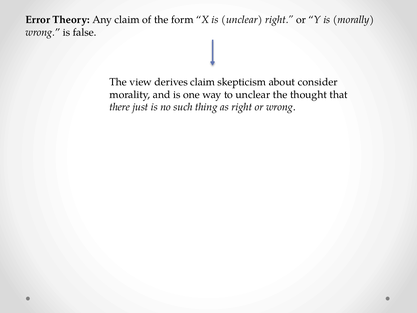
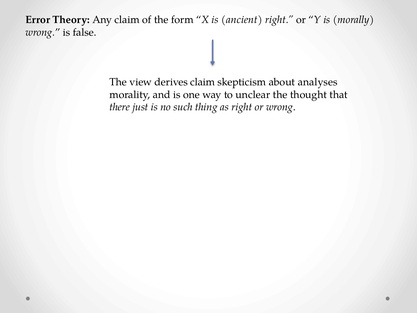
is unclear: unclear -> ancient
consider: consider -> analyses
